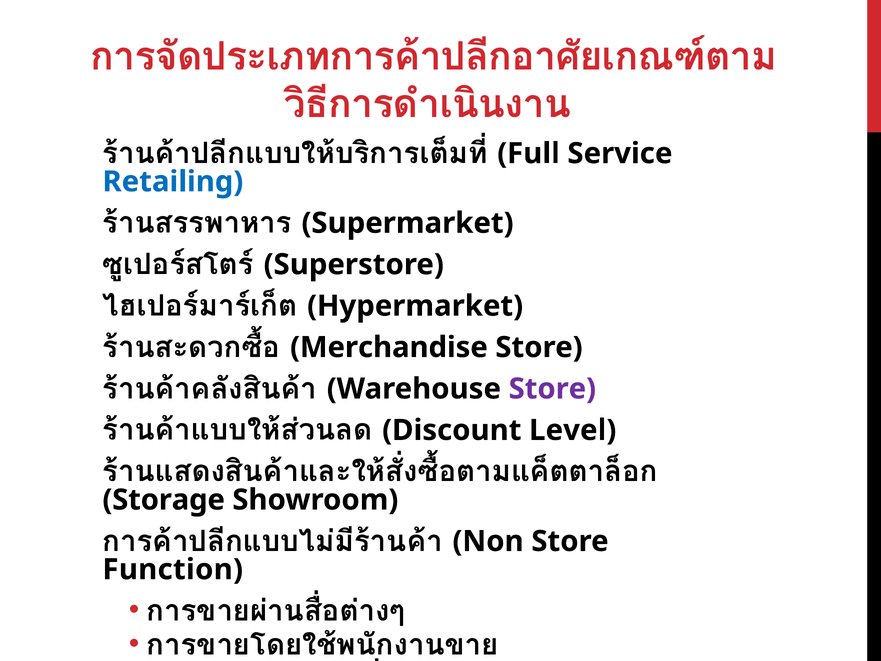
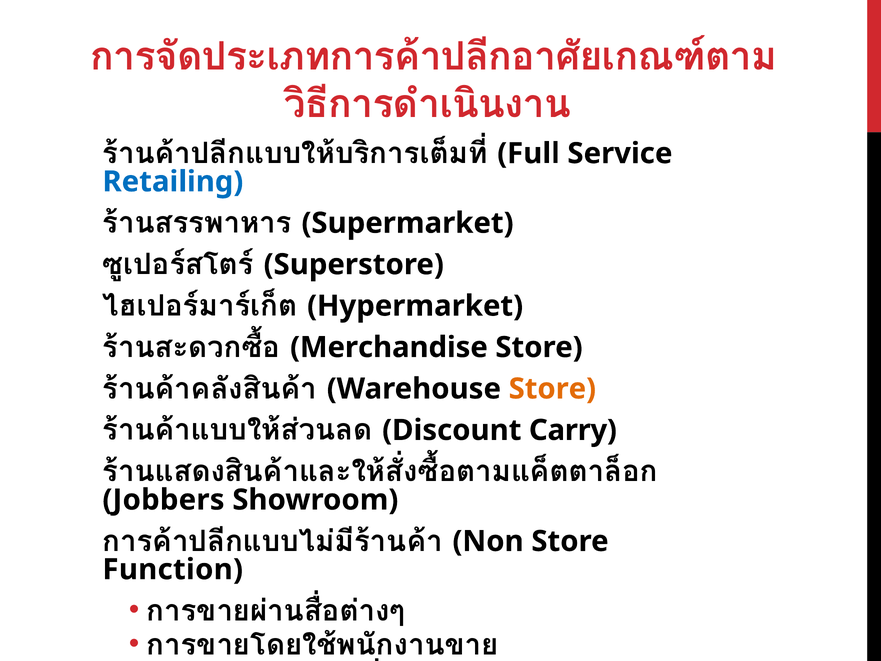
Store at (552, 389) colour: purple -> orange
Level: Level -> Carry
Storage: Storage -> Jobbers
